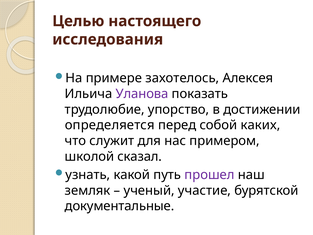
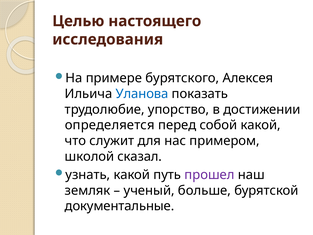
захотелось: захотелось -> бурятского
Уланова colour: purple -> blue
собой каких: каких -> какой
участие: участие -> больше
